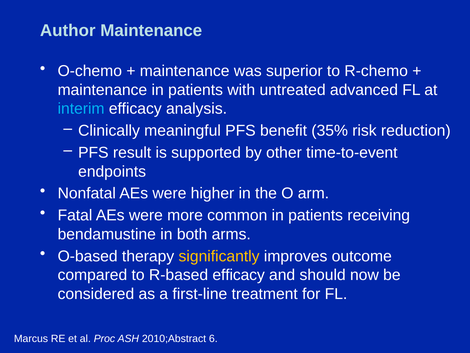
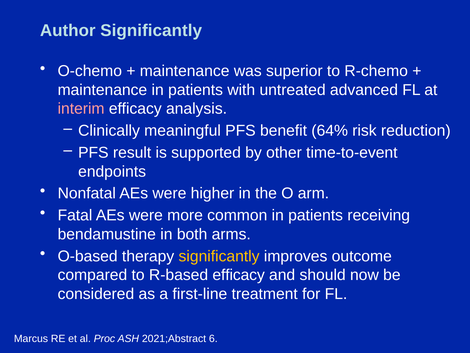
Author Maintenance: Maintenance -> Significantly
interim colour: light blue -> pink
35%: 35% -> 64%
2010;Abstract: 2010;Abstract -> 2021;Abstract
